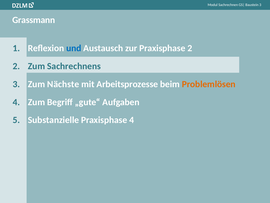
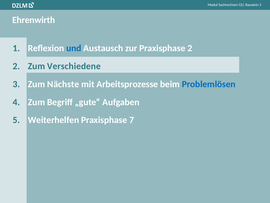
Grassmann: Grassmann -> Ehrenwirth
Sachrechnens: Sachrechnens -> Verschiedene
Problemlösen colour: orange -> blue
Substanzielle: Substanzielle -> Weiterhelfen
Praxisphase 4: 4 -> 7
